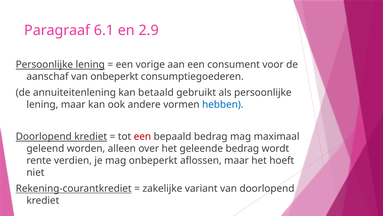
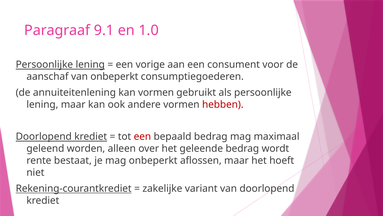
6.1: 6.1 -> 9.1
2.9: 2.9 -> 1.0
kan betaald: betaald -> vormen
hebben colour: blue -> red
verdien: verdien -> bestaat
